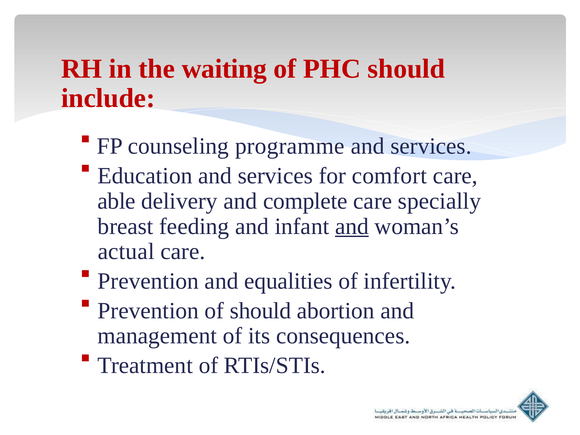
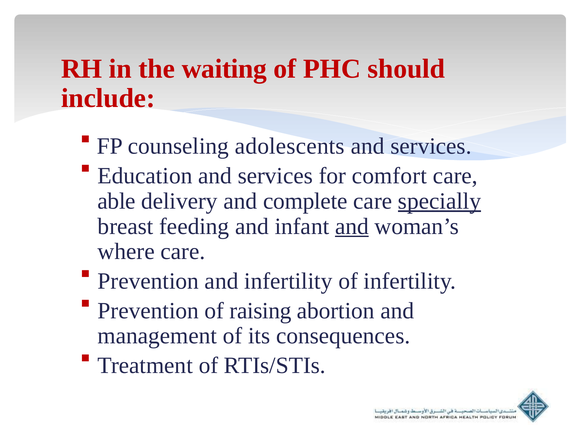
programme: programme -> adolescents
specially underline: none -> present
actual: actual -> where
and equalities: equalities -> infertility
of should: should -> raising
